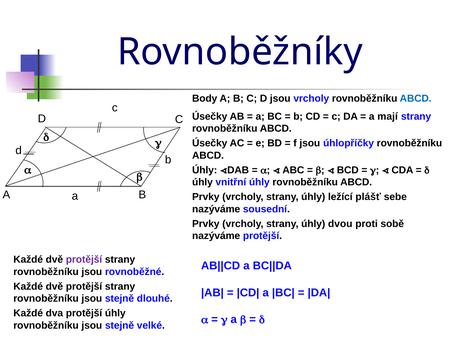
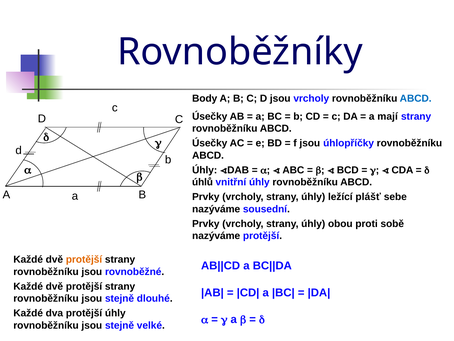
úhly at (202, 182): úhly -> úhlů
dvou: dvou -> obou
protější at (84, 259) colour: purple -> orange
